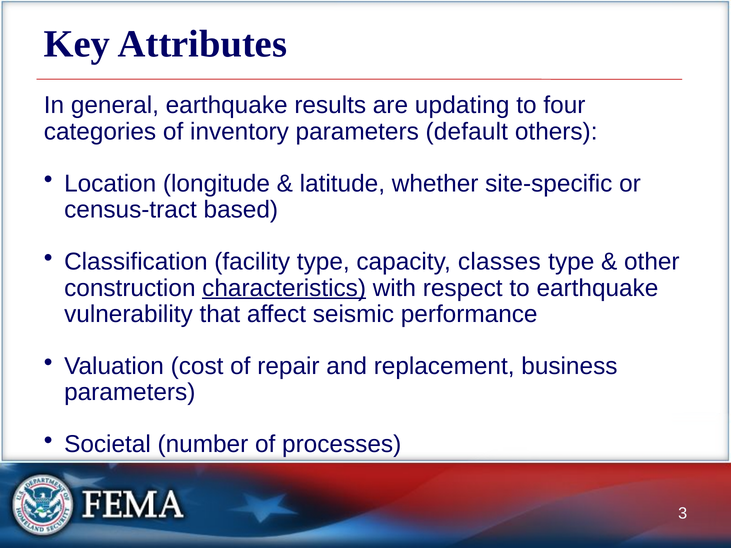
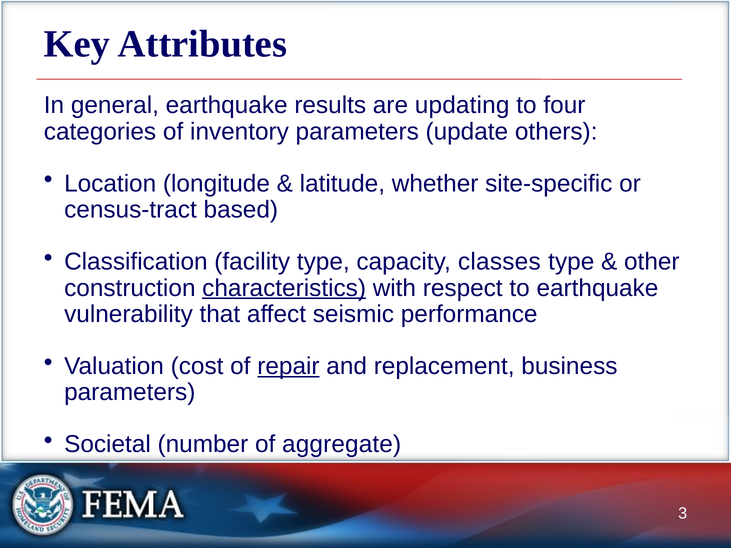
default: default -> update
repair underline: none -> present
processes: processes -> aggregate
